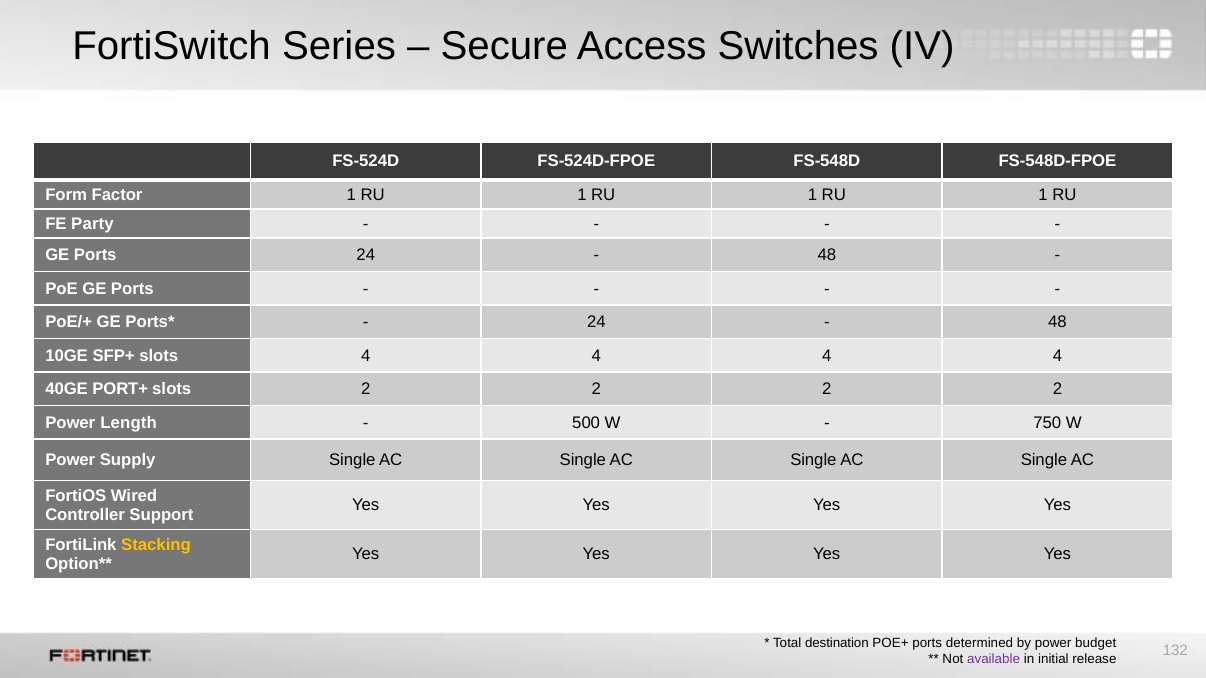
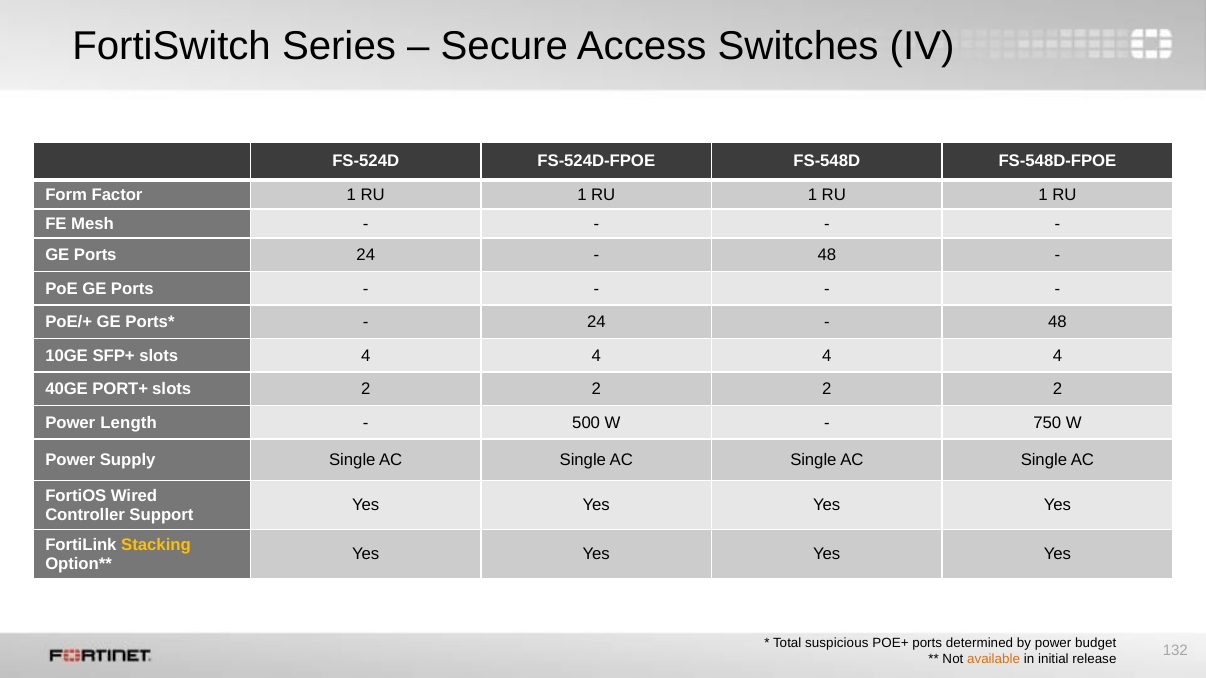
Party: Party -> Mesh
destination: destination -> suspicious
available colour: purple -> orange
